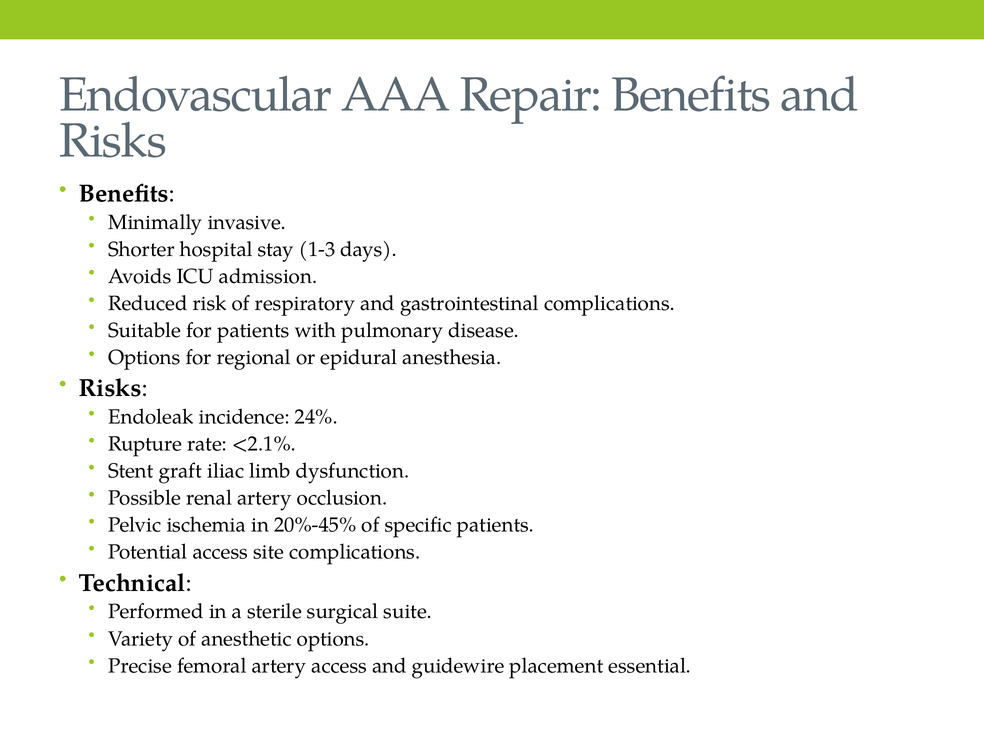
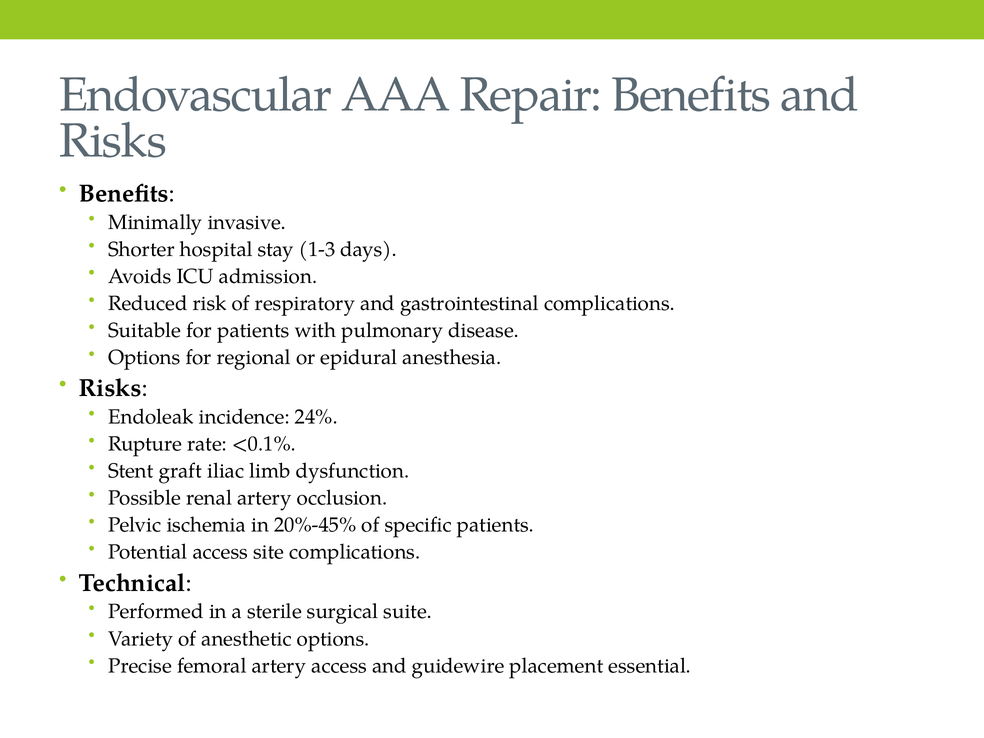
<2.1%: <2.1% -> <0.1%
